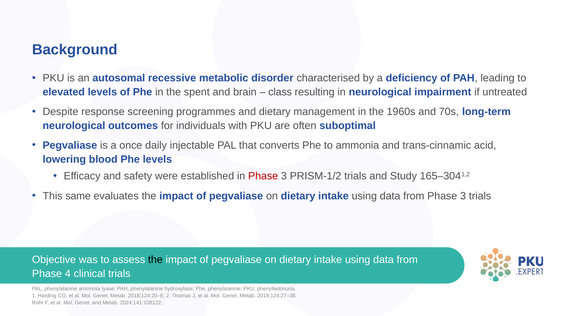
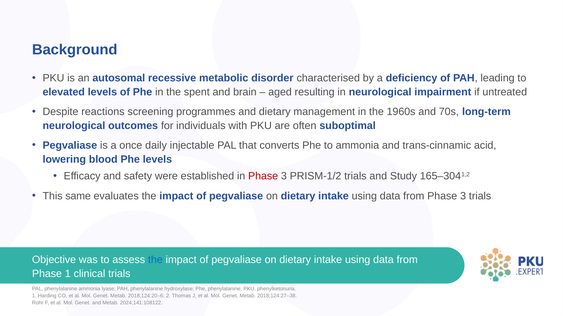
class: class -> aged
response: response -> reactions
the at (155, 260) colour: black -> blue
Phase 4: 4 -> 1
